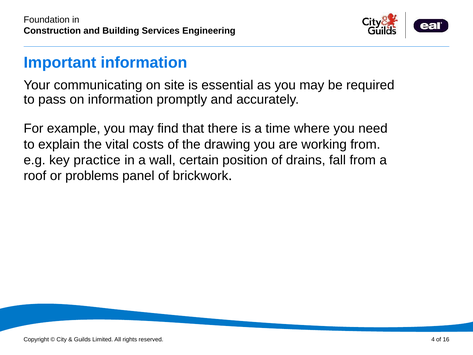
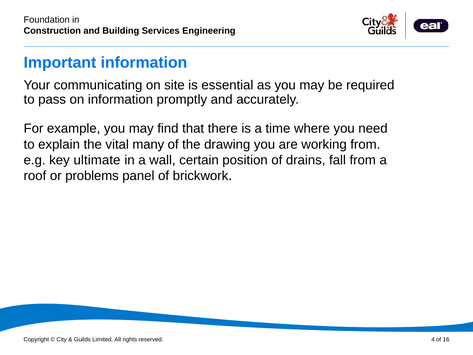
costs: costs -> many
practice: practice -> ultimate
